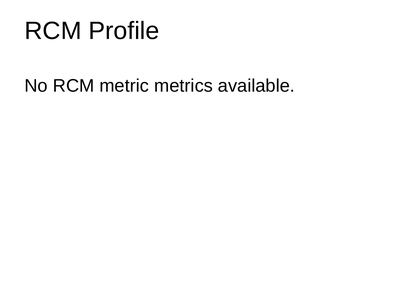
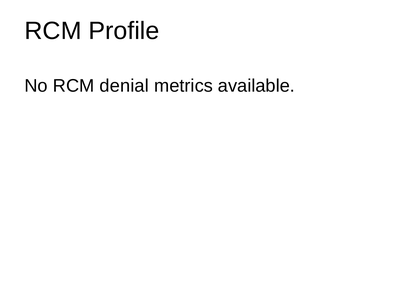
metric: metric -> denial
